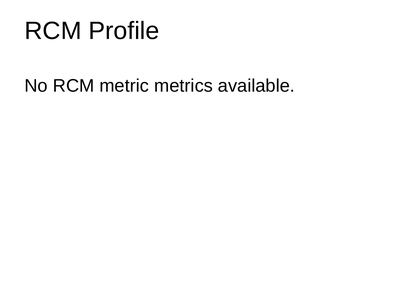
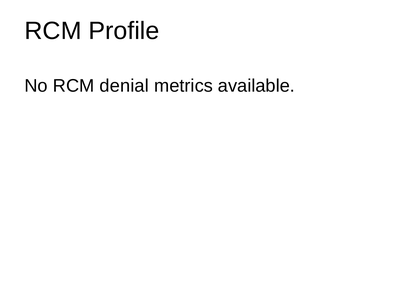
metric: metric -> denial
